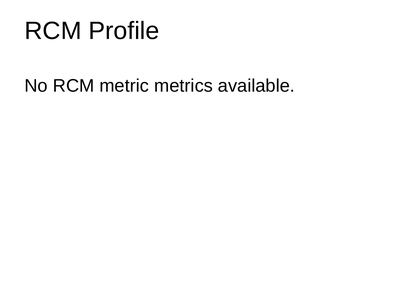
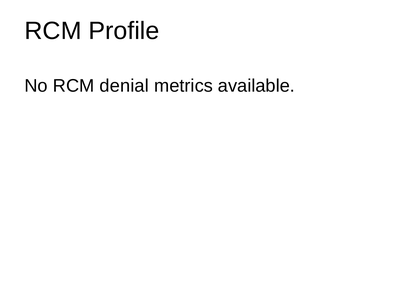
metric: metric -> denial
